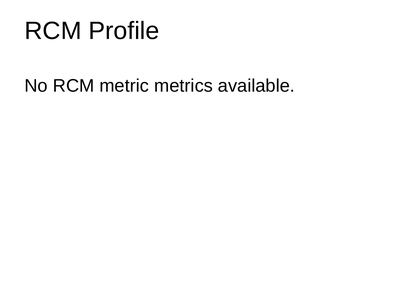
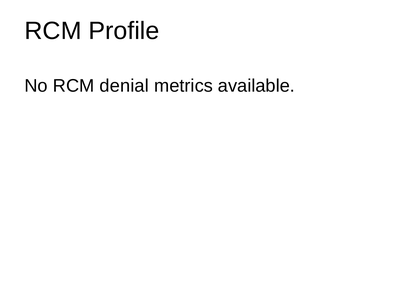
metric: metric -> denial
